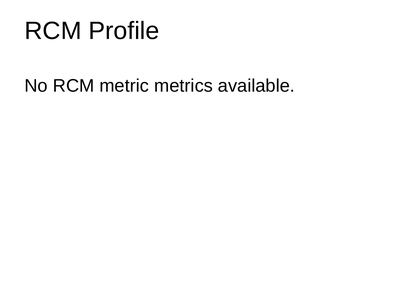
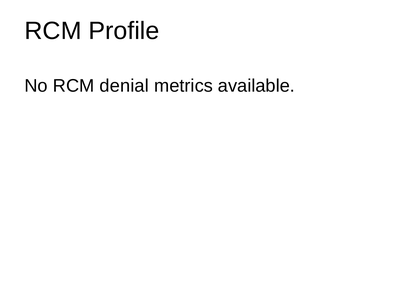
metric: metric -> denial
